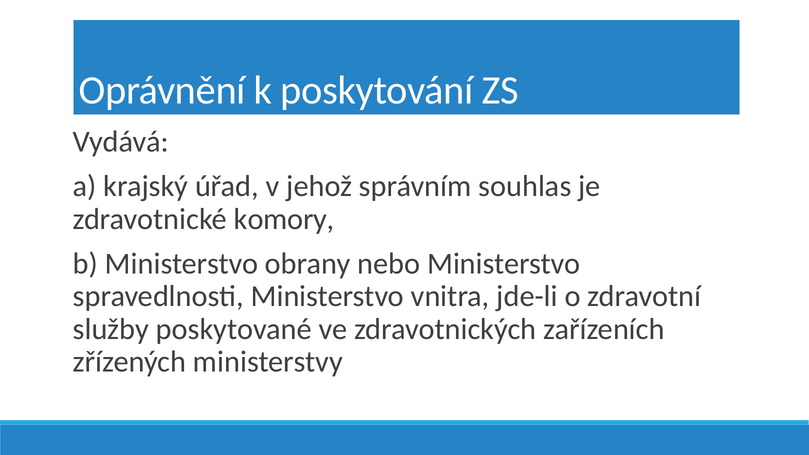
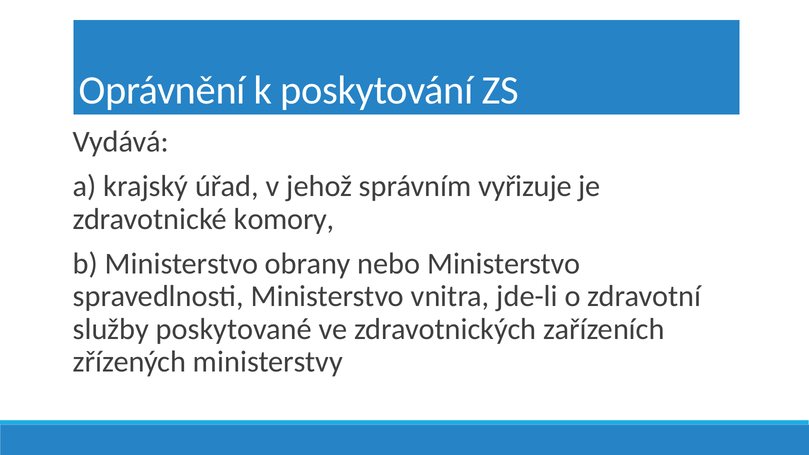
souhlas: souhlas -> vyřizuje
